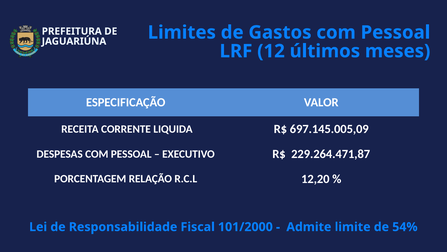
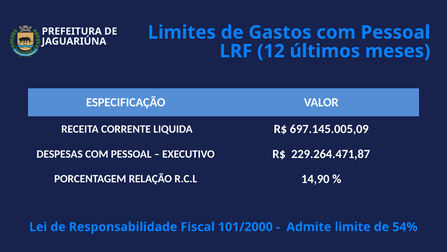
12,20: 12,20 -> 14,90
